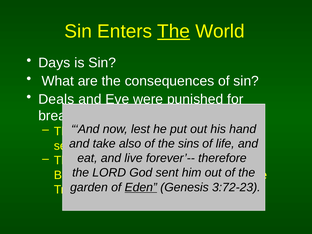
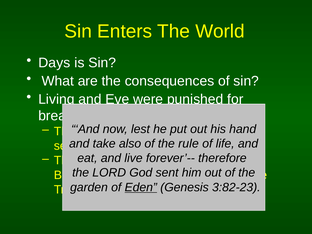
The at (174, 31) underline: present -> none
Deals: Deals -> Living
sins: sins -> rule
3:72-23: 3:72-23 -> 3:82-23
